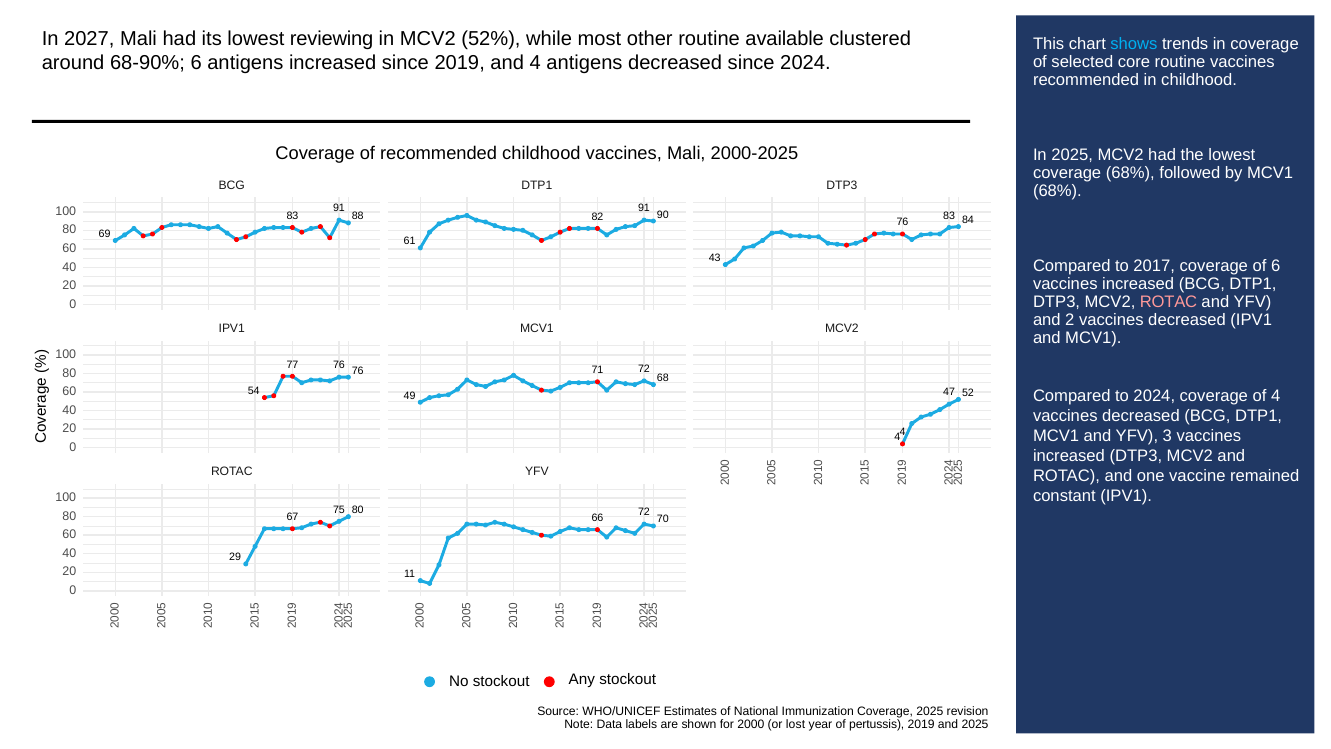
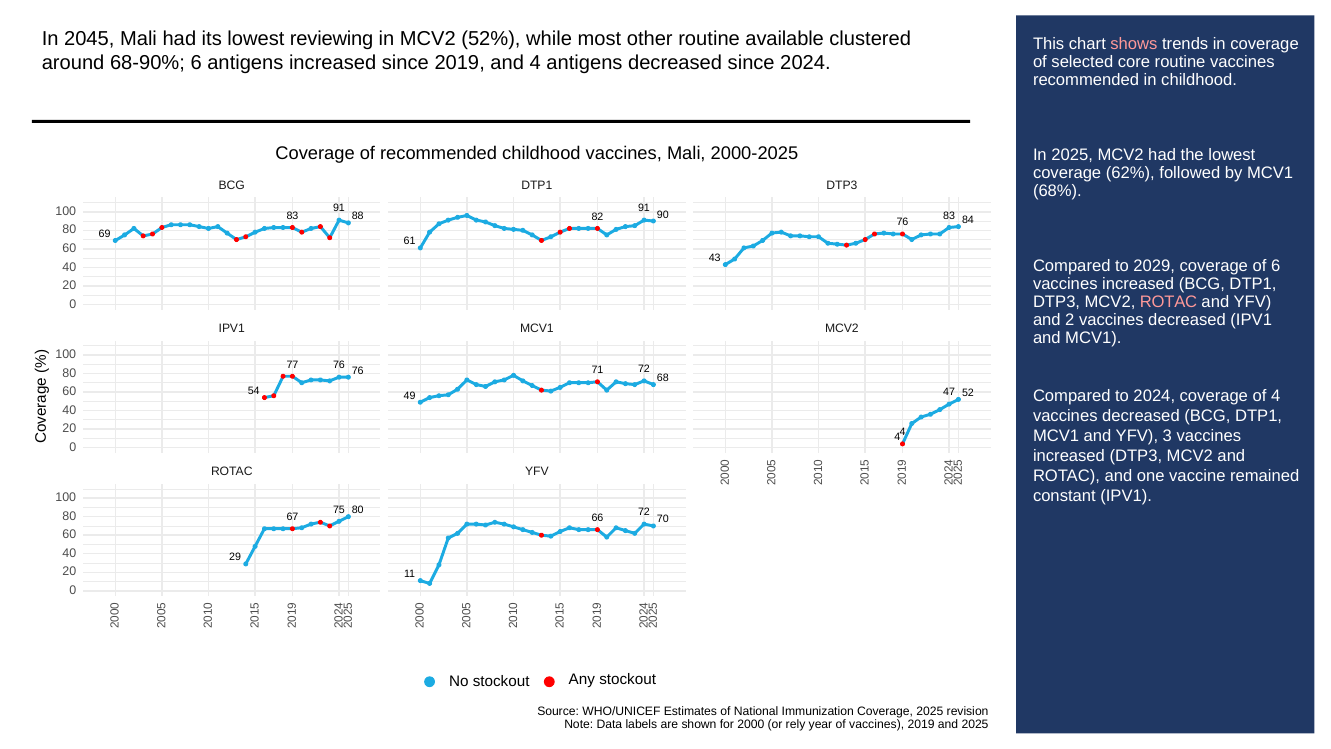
2027: 2027 -> 2045
shows colour: light blue -> pink
coverage 68%: 68% -> 62%
2017: 2017 -> 2029
lost: lost -> rely
of pertussis: pertussis -> vaccines
